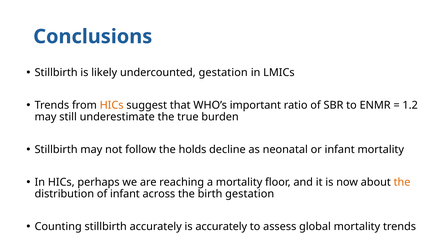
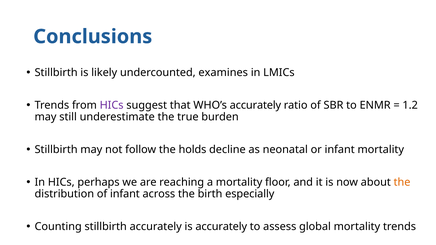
undercounted gestation: gestation -> examines
HICs at (112, 105) colour: orange -> purple
WHO’s important: important -> accurately
birth gestation: gestation -> especially
